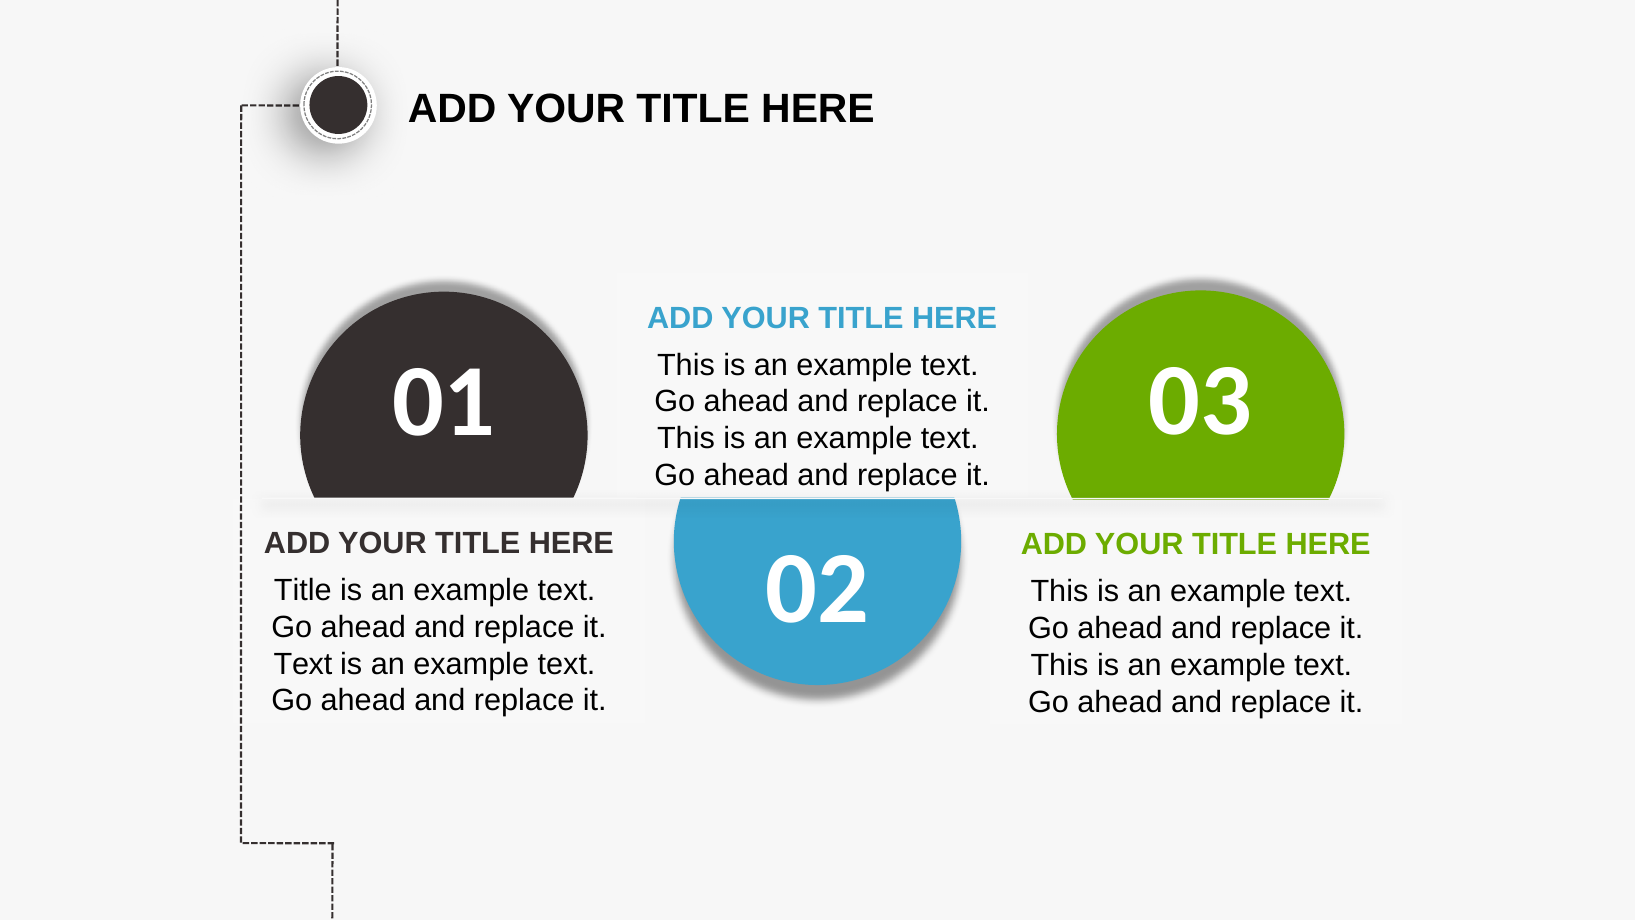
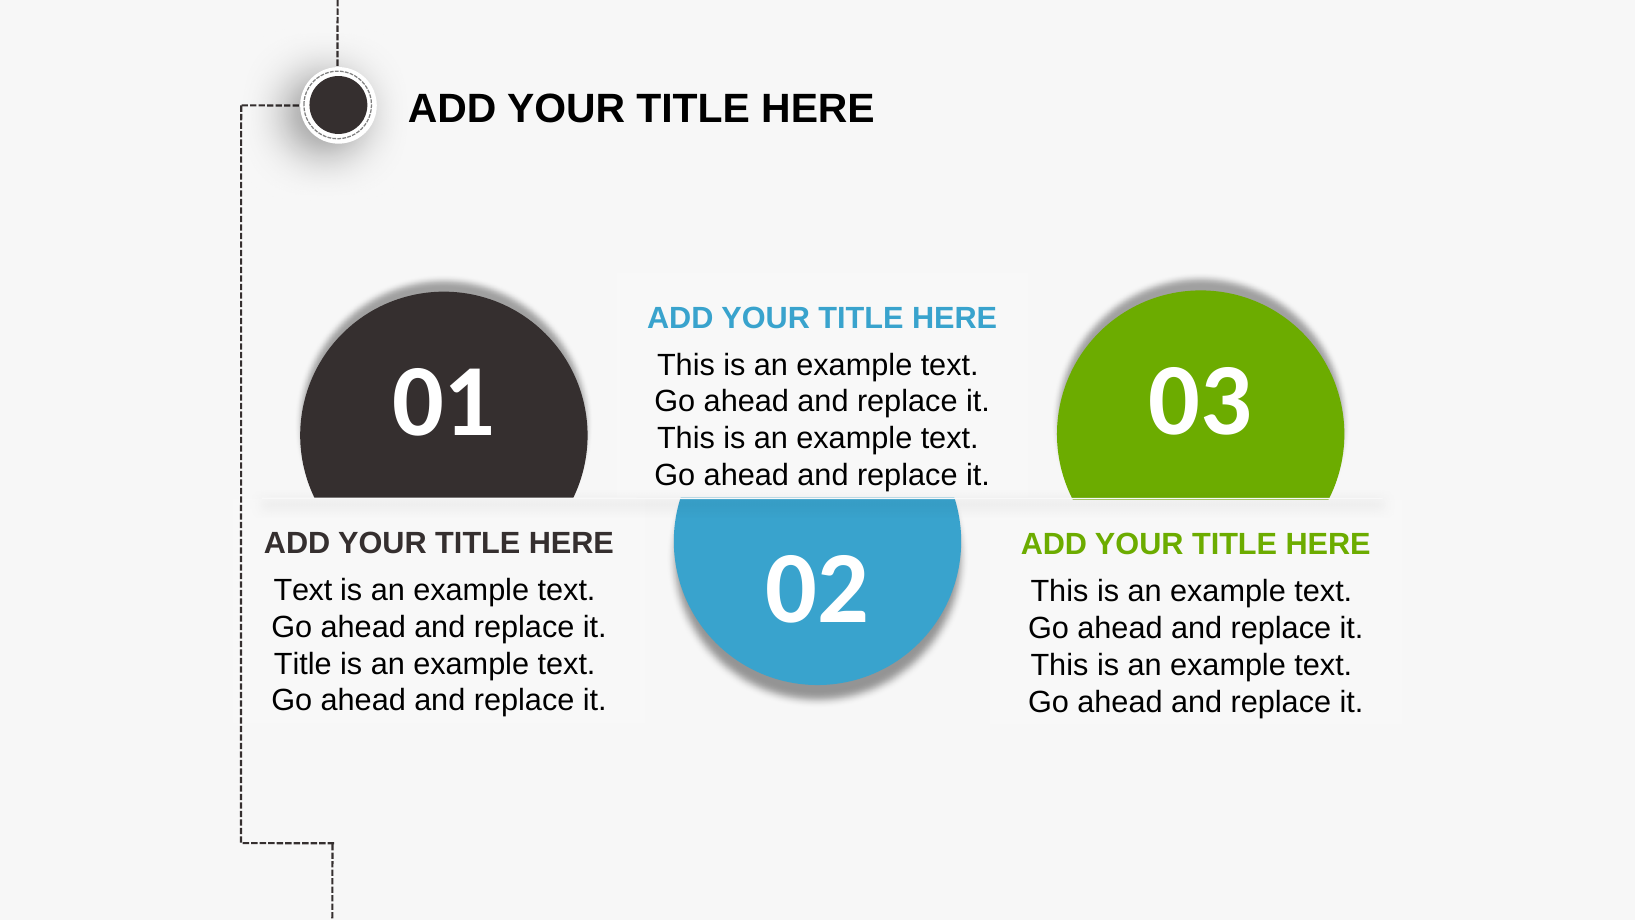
Title at (303, 590): Title -> Text
Text at (303, 664): Text -> Title
